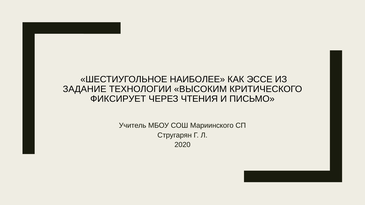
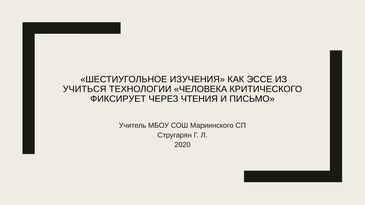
НАИБОЛЕЕ: НАИБОЛЕЕ -> ИЗУЧЕНИЯ
ЗАДАНИЕ: ЗАДАНИЕ -> УЧИТЬСЯ
ВЫСОКИМ: ВЫСОКИМ -> ЧЕЛОВЕКА
